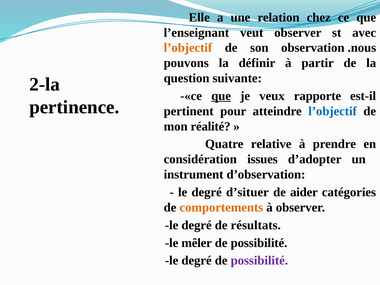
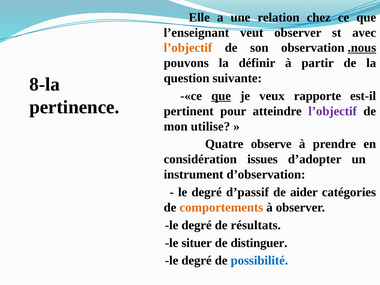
.nous underline: none -> present
2-la: 2-la -> 8-la
l’objectif at (333, 111) colour: blue -> purple
réalité: réalité -> utilise
relative: relative -> observe
d’situer: d’situer -> d’passif
mêler: mêler -> situer
possibilité at (259, 243): possibilité -> distinguer
possibilité at (259, 261) colour: purple -> blue
